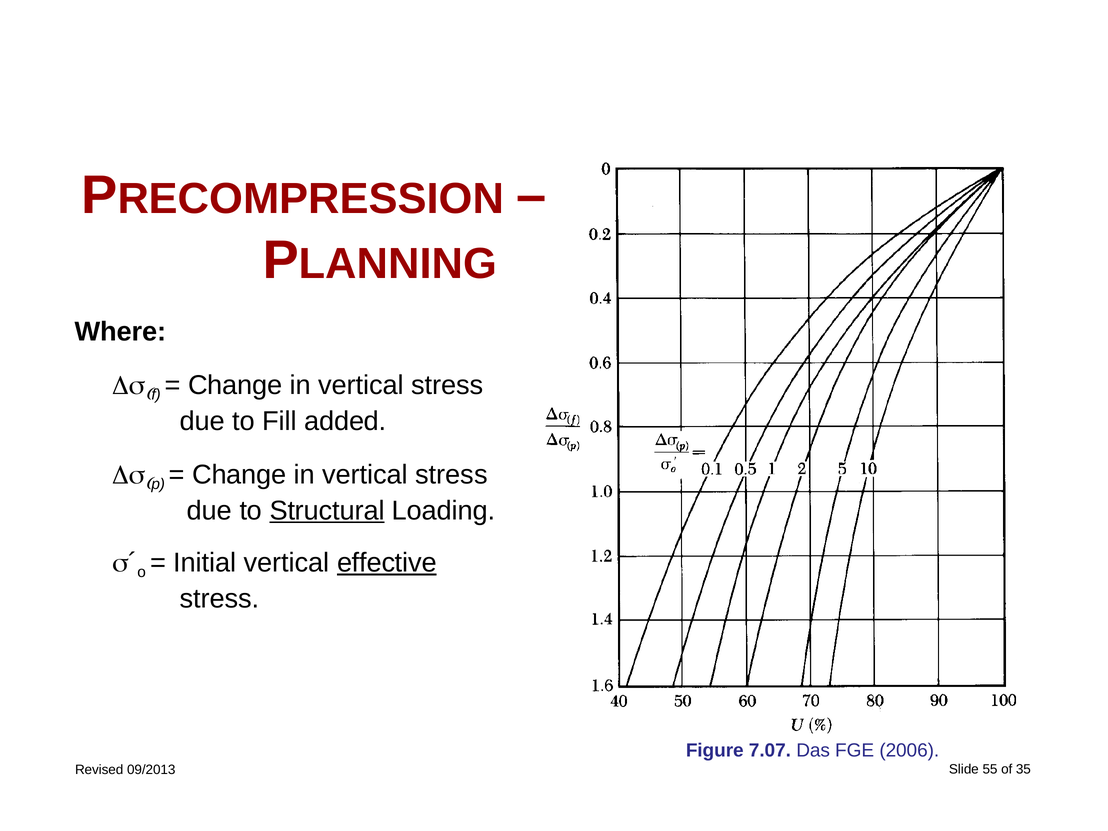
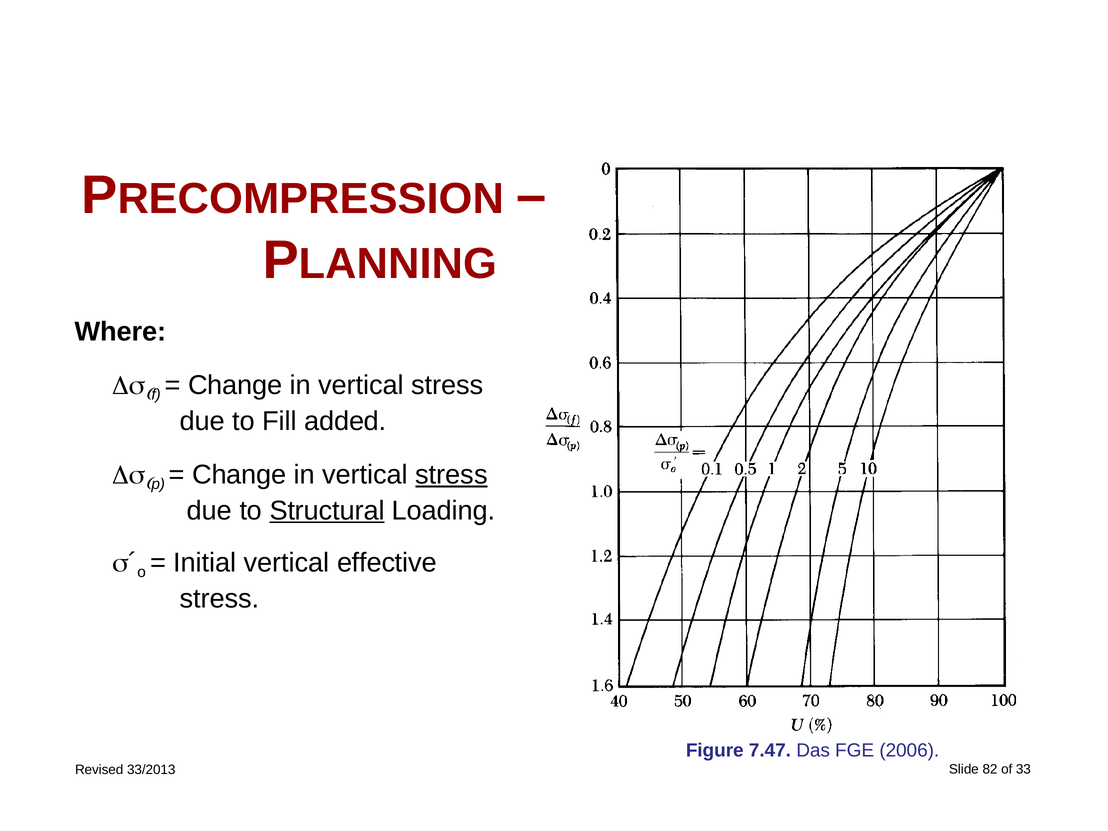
stress at (451, 475) underline: none -> present
effective underline: present -> none
7.07: 7.07 -> 7.47
09/2013: 09/2013 -> 33/2013
55: 55 -> 82
35: 35 -> 33
